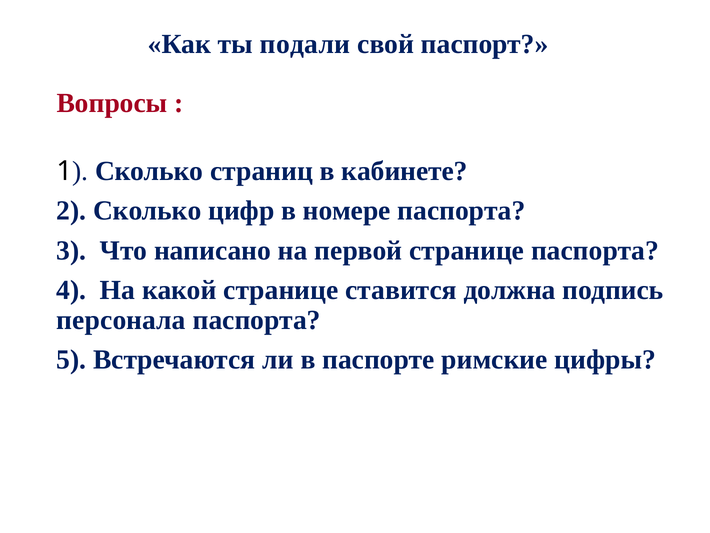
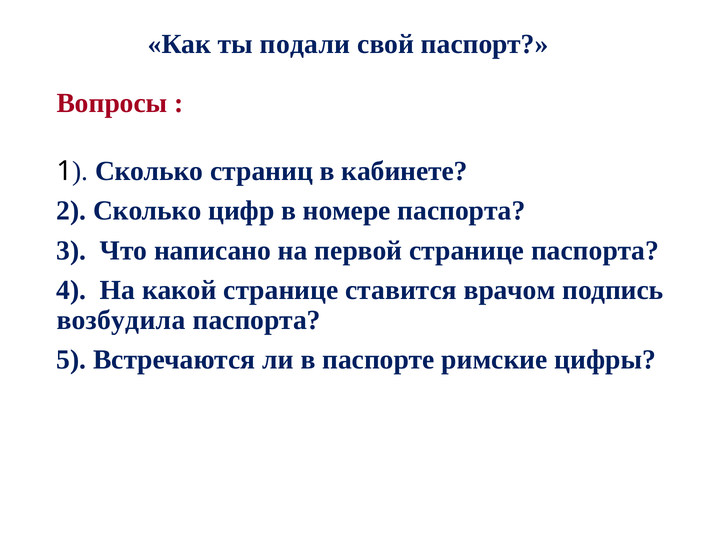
должна: должна -> врачом
персонала: персонала -> возбудила
